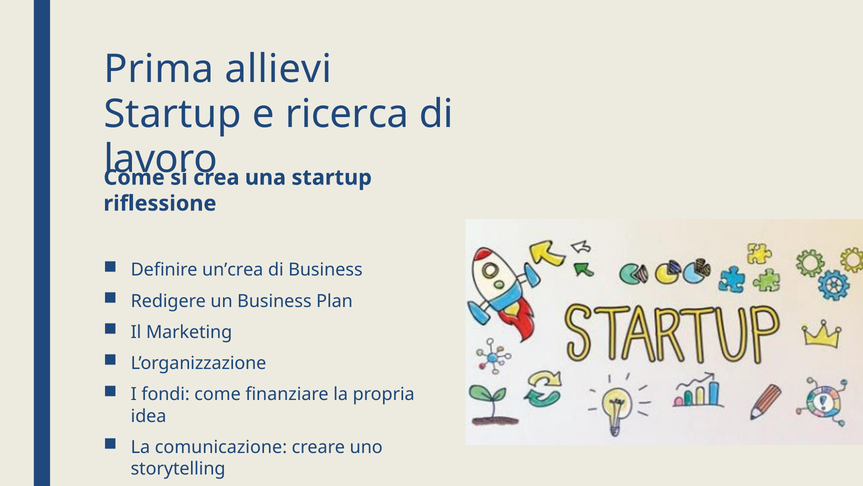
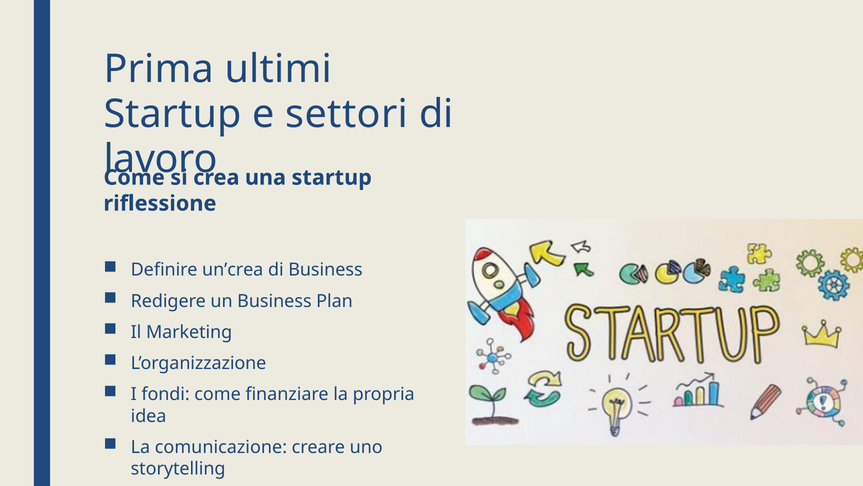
allievi: allievi -> ultimi
ricerca: ricerca -> settori
